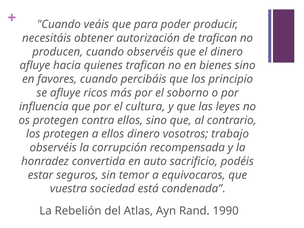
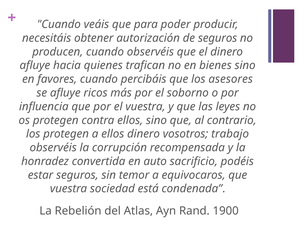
de trafican: trafican -> seguros
principio: principio -> asesores
el cultura: cultura -> vuestra
1990: 1990 -> 1900
